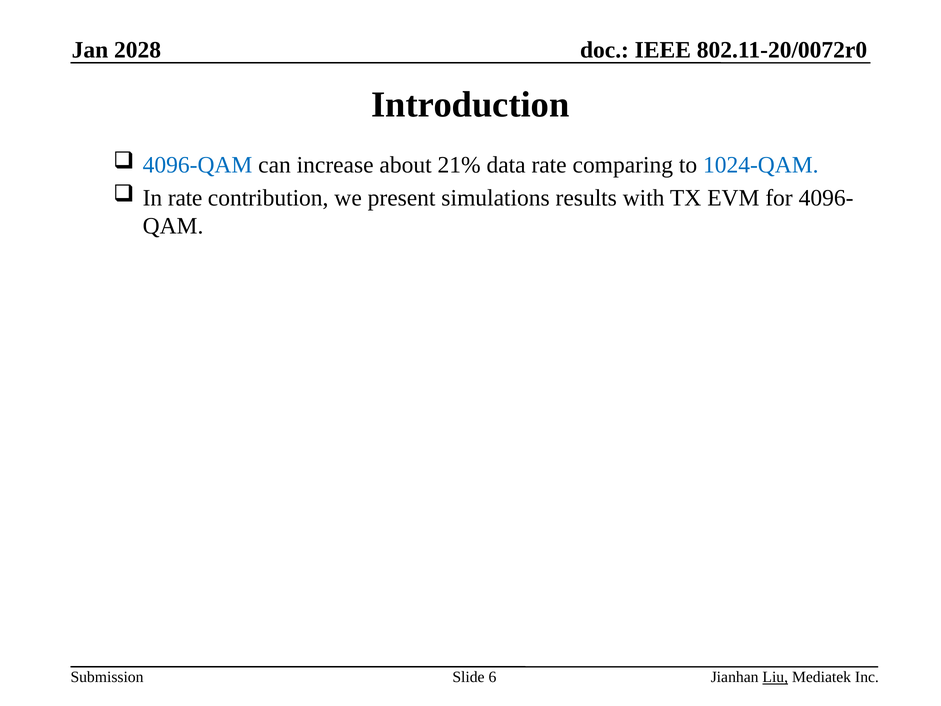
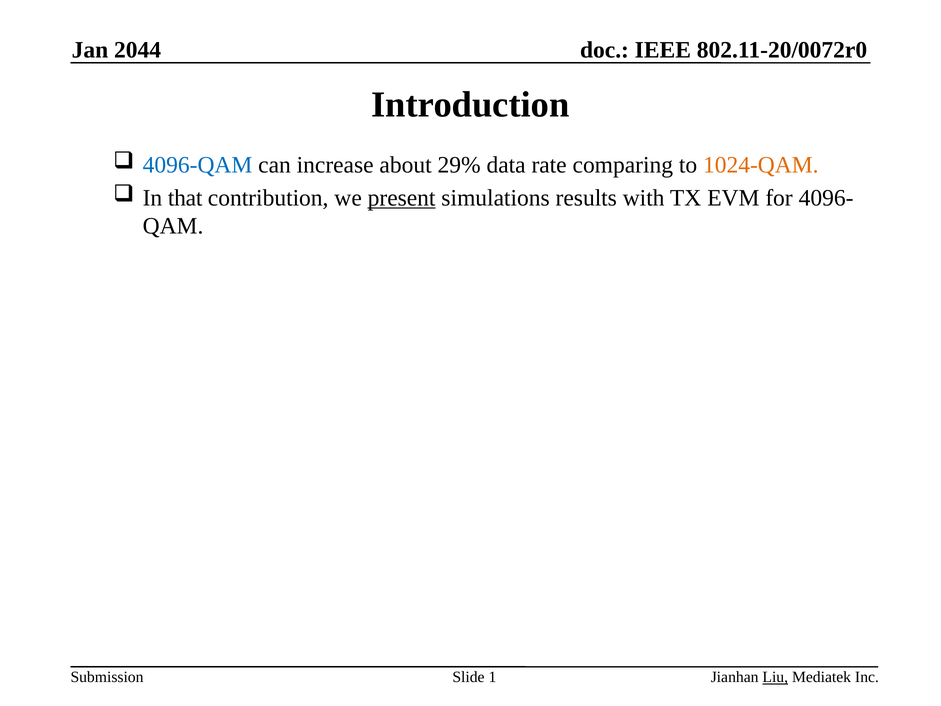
2028: 2028 -> 2044
21%: 21% -> 29%
1024-QAM colour: blue -> orange
In rate: rate -> that
present underline: none -> present
6: 6 -> 1
